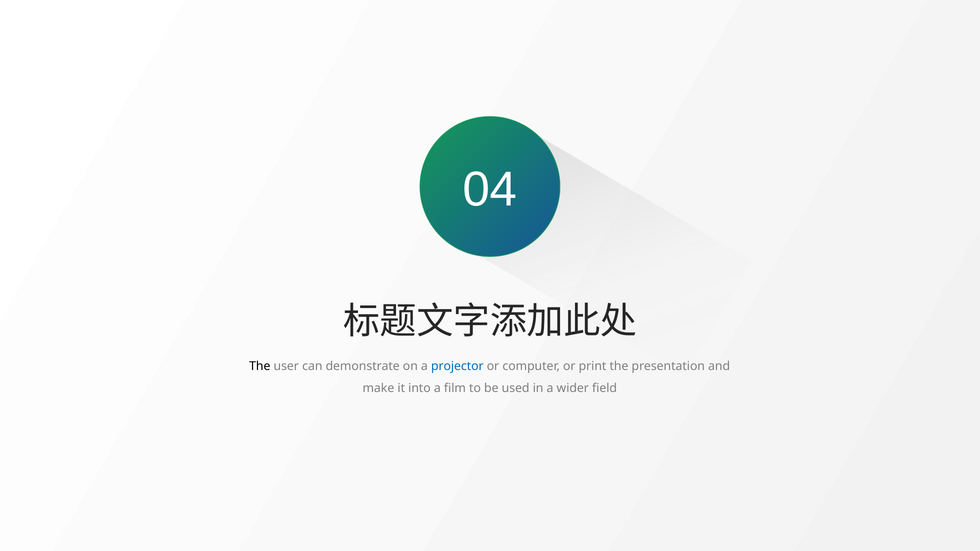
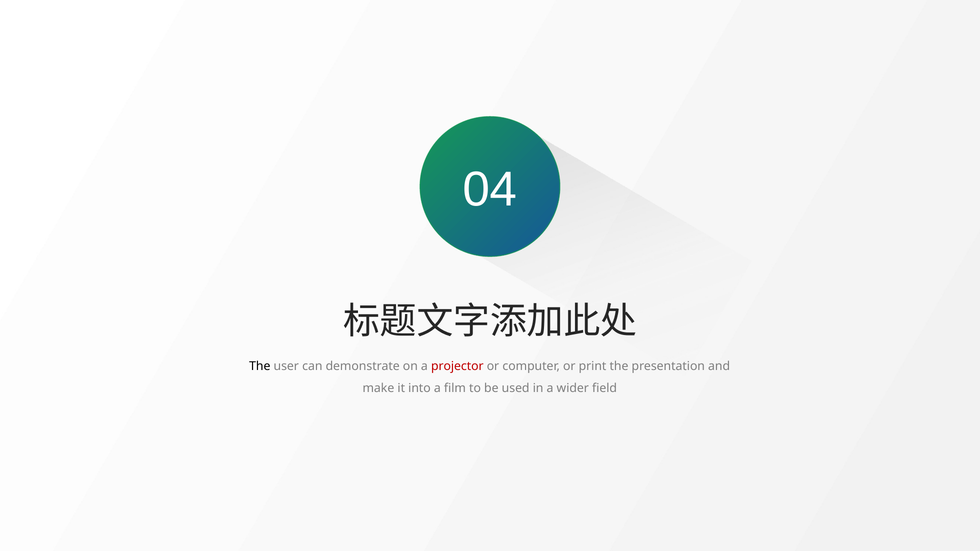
projector colour: blue -> red
